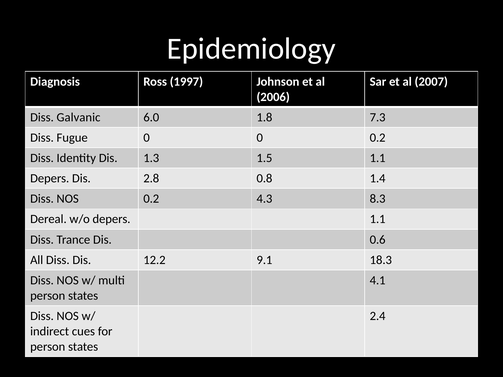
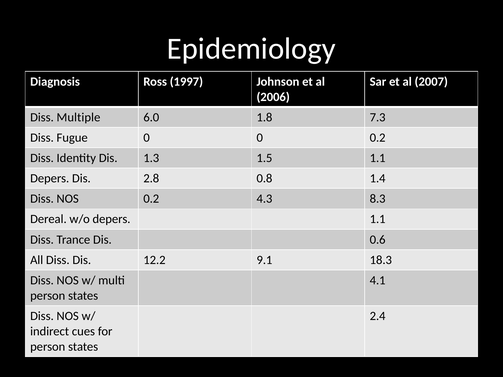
Galvanic: Galvanic -> Multiple
